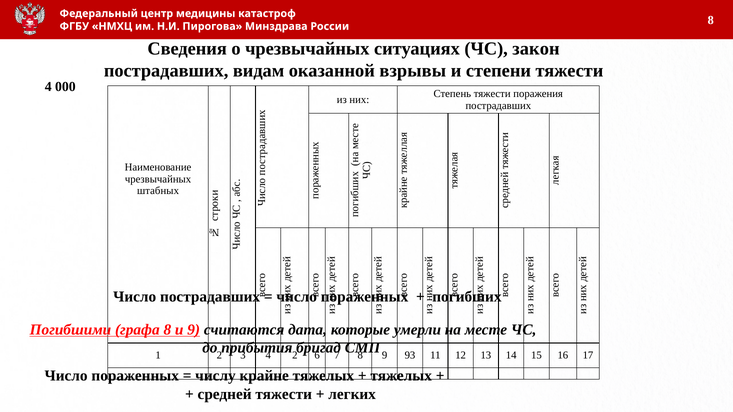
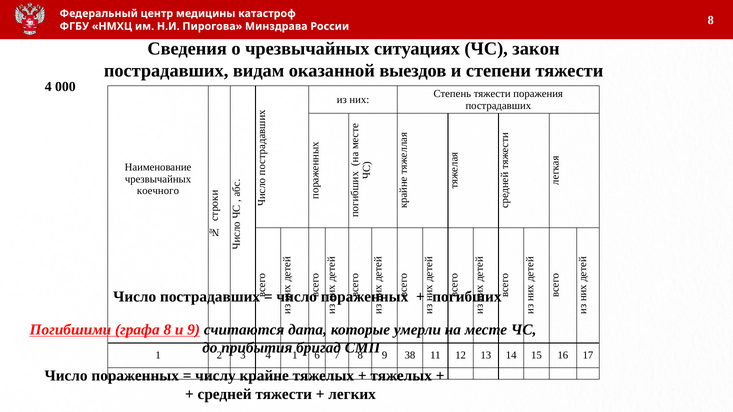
взрывы: взрывы -> выездов
штабных: штабных -> коечного
2 at (295, 356): 2 -> 1
93: 93 -> 38
